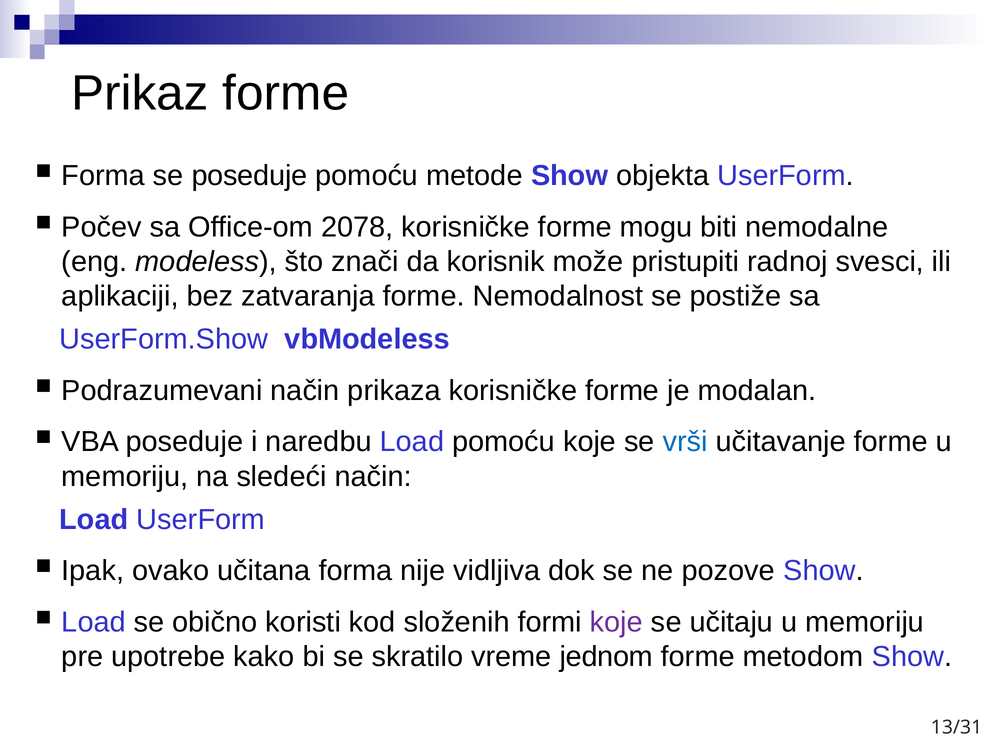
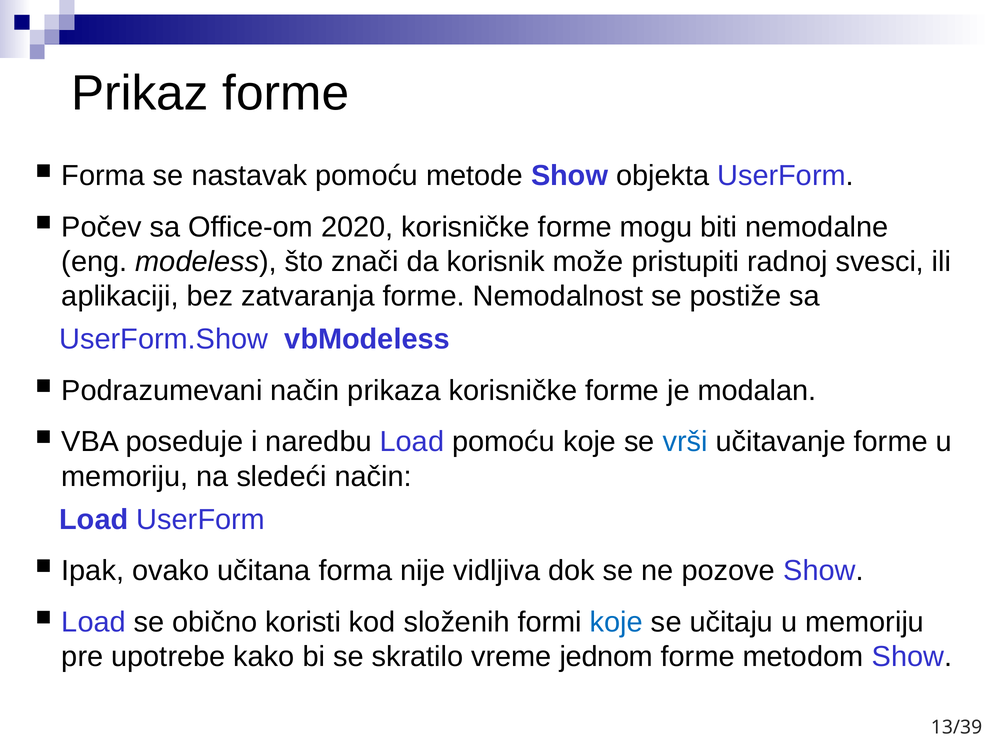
se poseduje: poseduje -> nastavak
2078: 2078 -> 2020
koje at (616, 622) colour: purple -> blue
13/31: 13/31 -> 13/39
